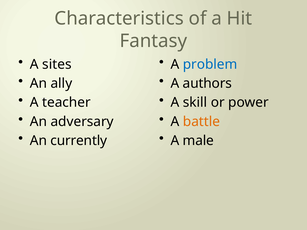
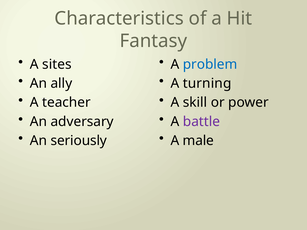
authors: authors -> turning
battle colour: orange -> purple
currently: currently -> seriously
